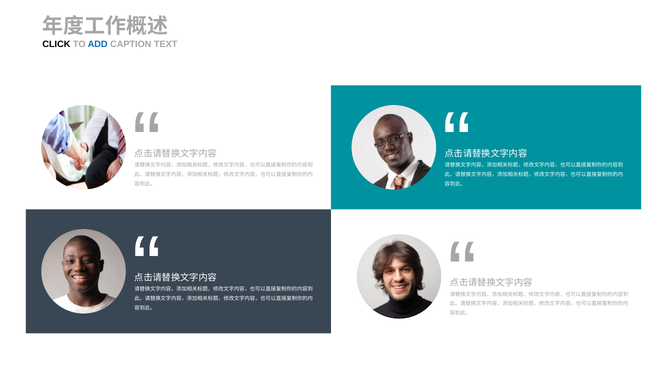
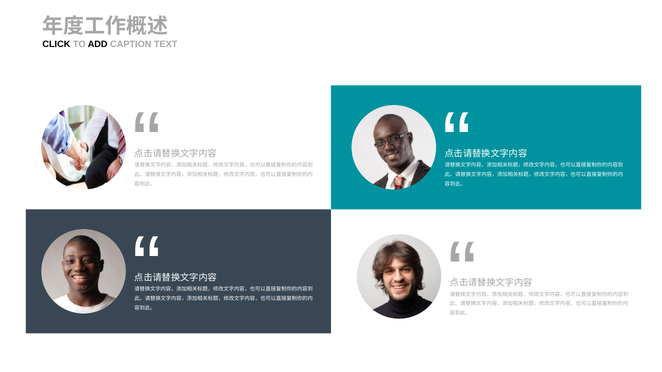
ADD colour: blue -> black
